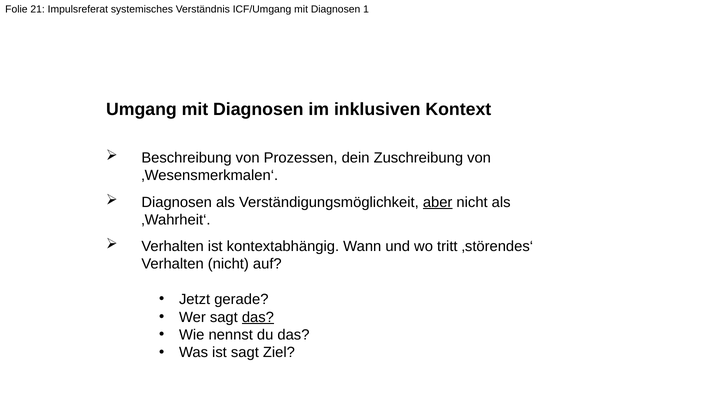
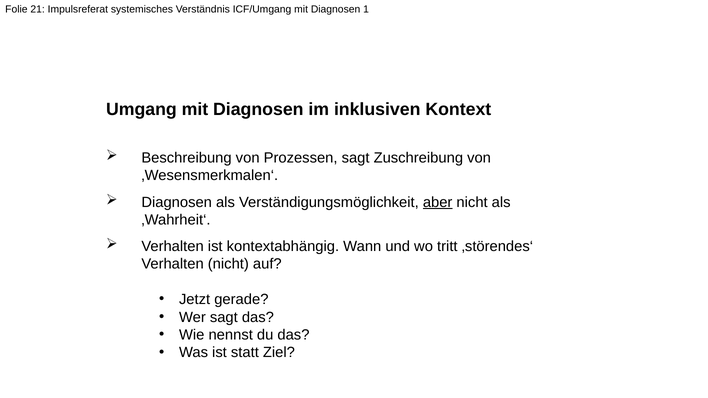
Prozessen dein: dein -> sagt
das at (258, 317) underline: present -> none
ist sagt: sagt -> statt
